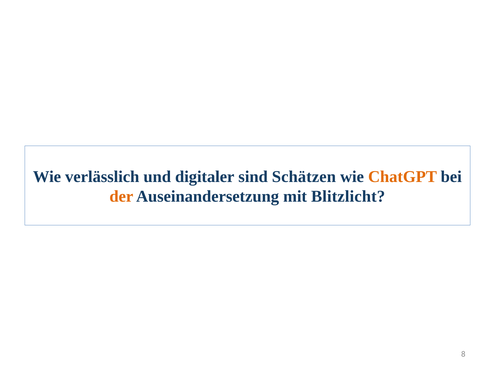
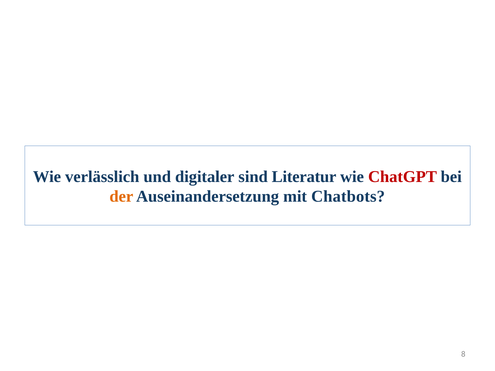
Schätzen: Schätzen -> Literatur
ChatGPT colour: orange -> red
Blitzlicht: Blitzlicht -> Chatbots
